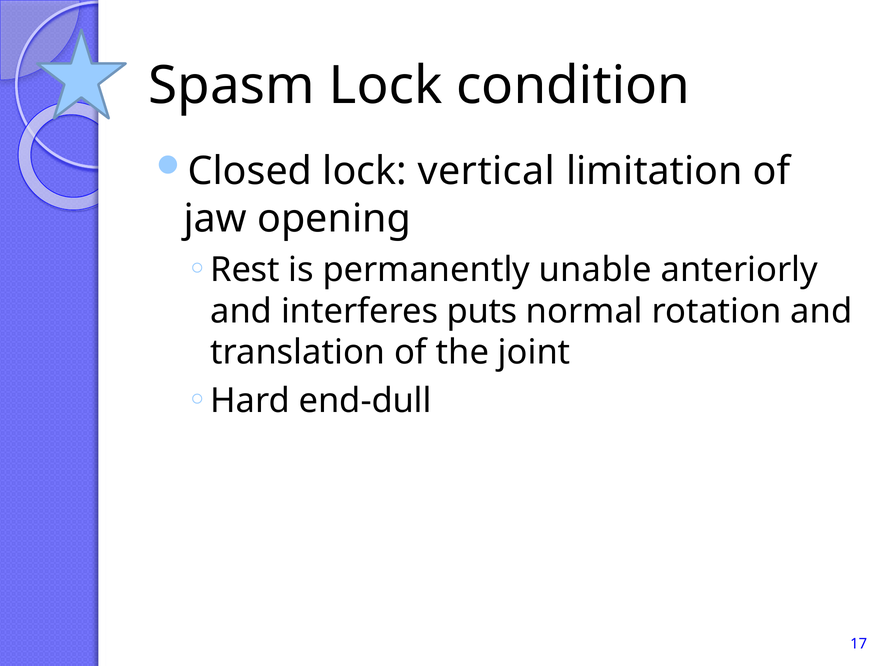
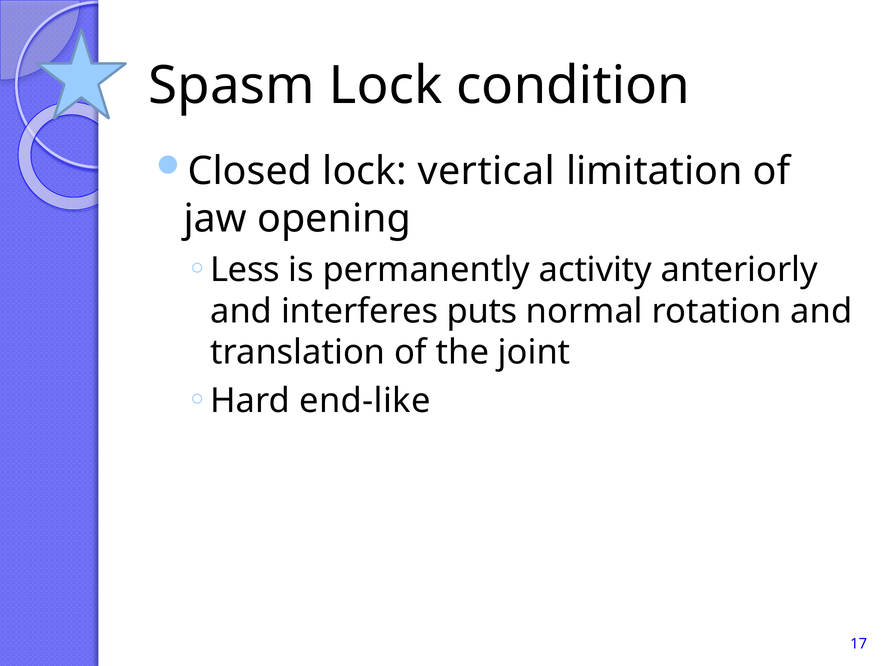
Rest: Rest -> Less
unable: unable -> activity
end-dull: end-dull -> end-like
